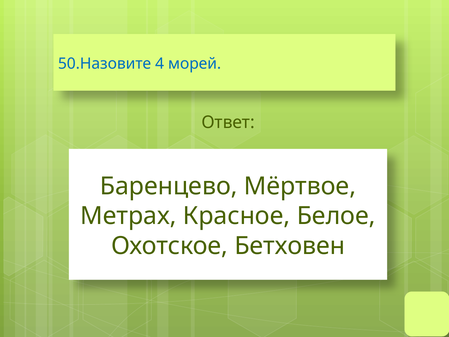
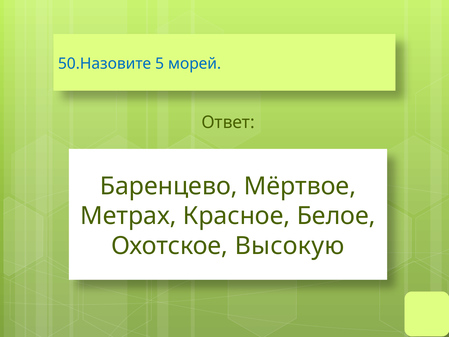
4: 4 -> 5
Бетховен: Бетховен -> Высокую
